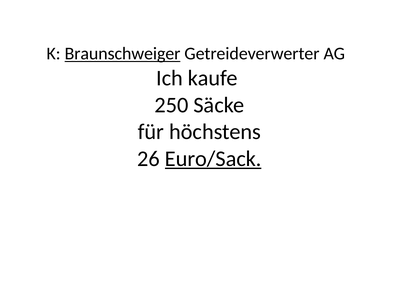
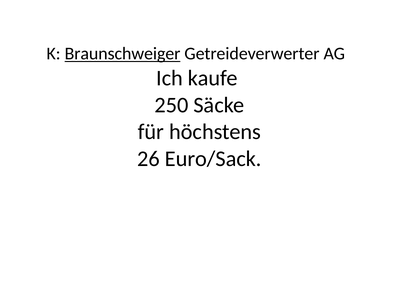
Euro/Sack underline: present -> none
